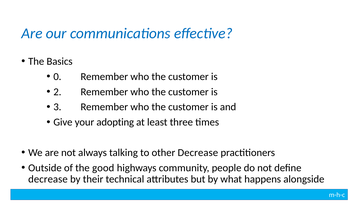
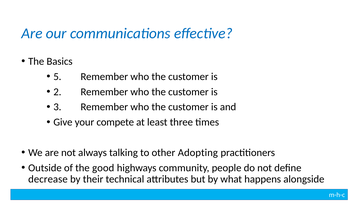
0: 0 -> 5
adopting: adopting -> compete
other Decrease: Decrease -> Adopting
